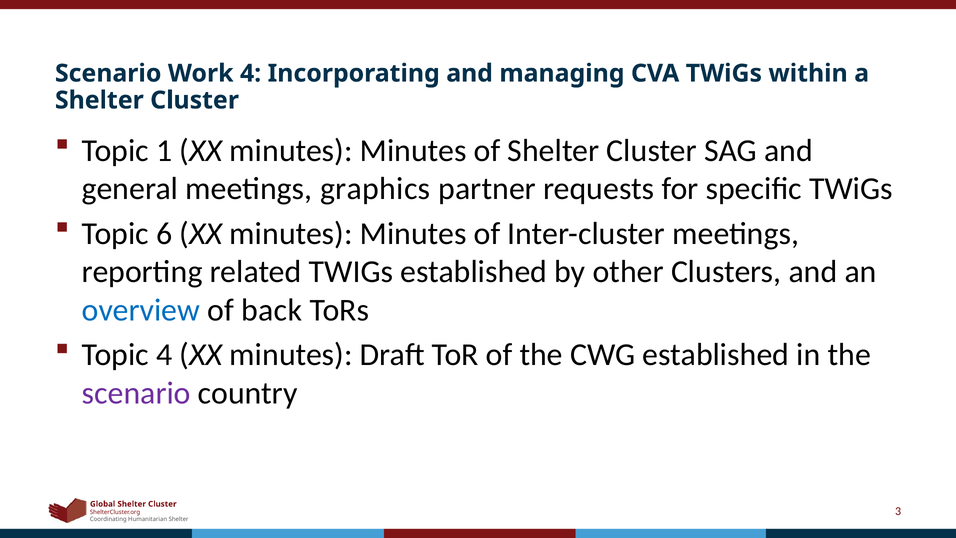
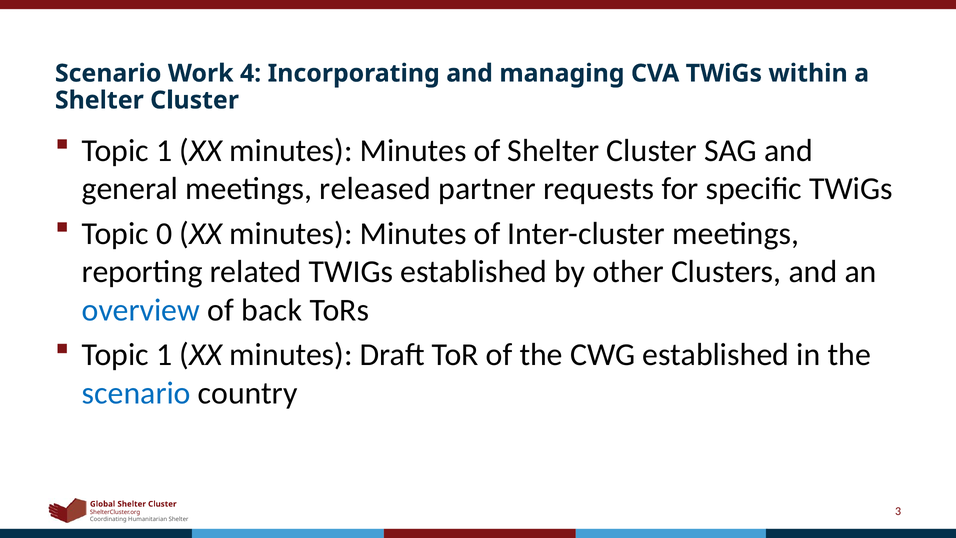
graphics: graphics -> released
6: 6 -> 0
4 at (164, 355): 4 -> 1
scenario at (136, 393) colour: purple -> blue
